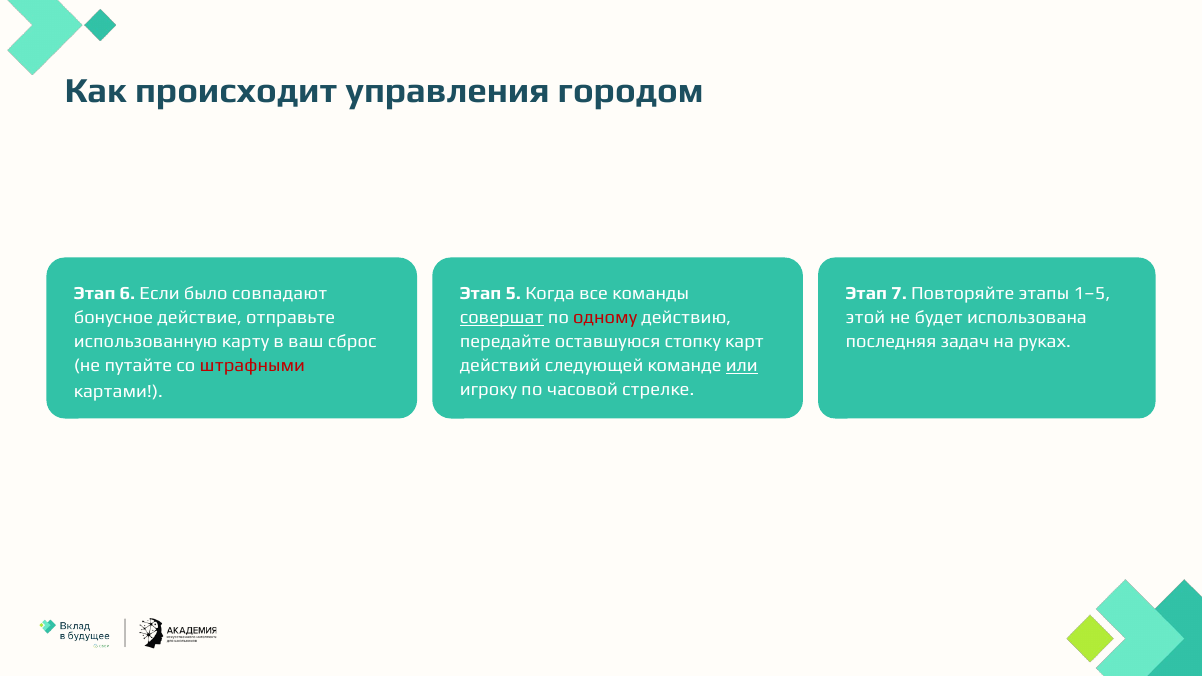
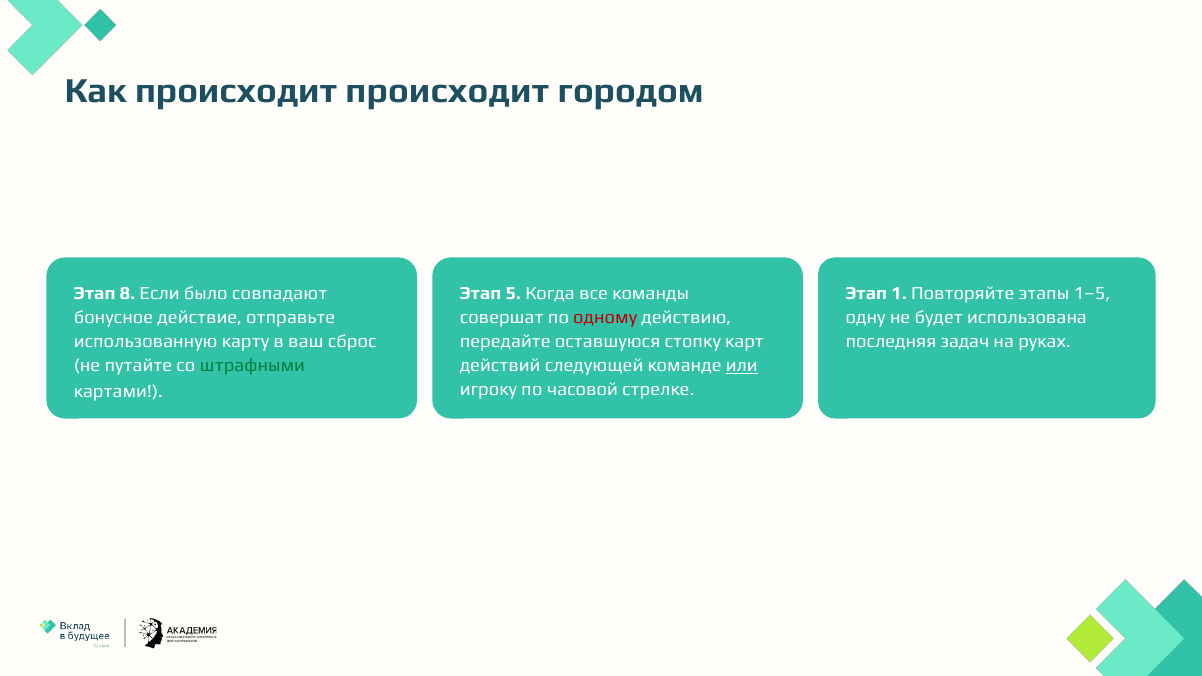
происходит управления: управления -> происходит
6: 6 -> 8
7: 7 -> 1
совершат underline: present -> none
этой: этой -> одну
штрафными colour: red -> green
